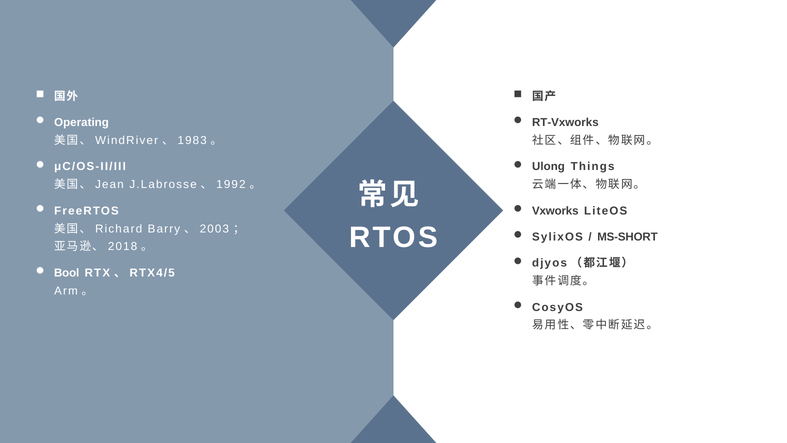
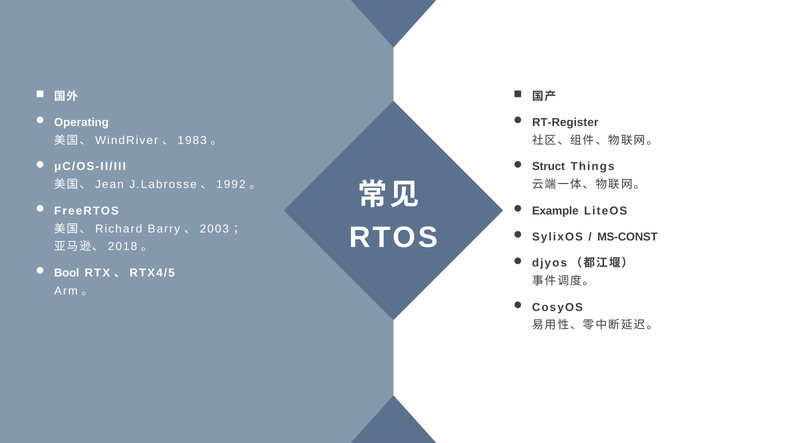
RT-Vxworks: RT-Vxworks -> RT-Register
Ulong: Ulong -> Struct
Vxworks: Vxworks -> Example
MS-SHORT: MS-SHORT -> MS-CONST
